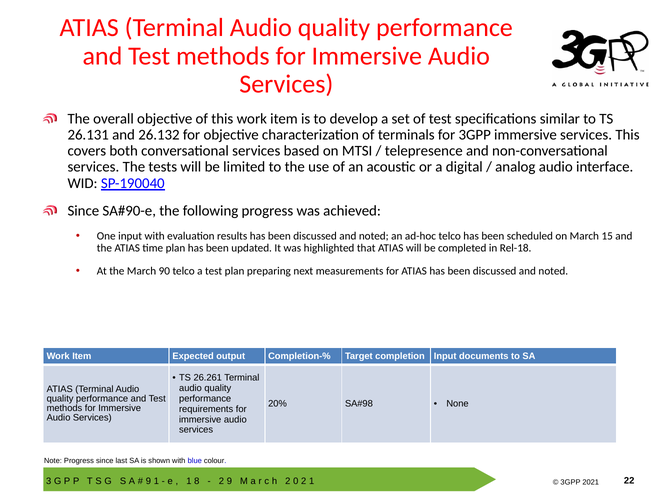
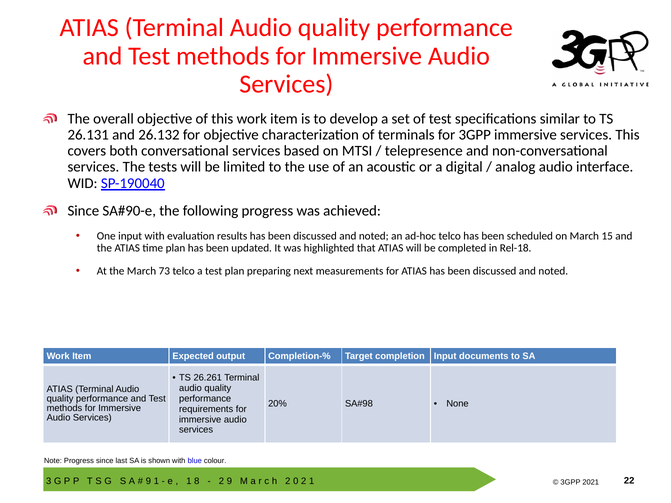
90: 90 -> 73
